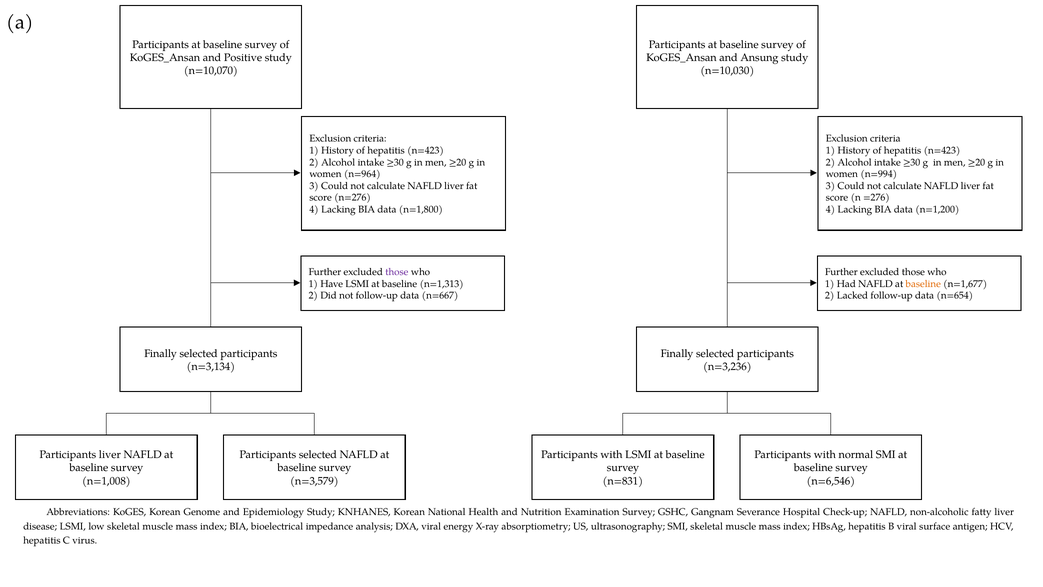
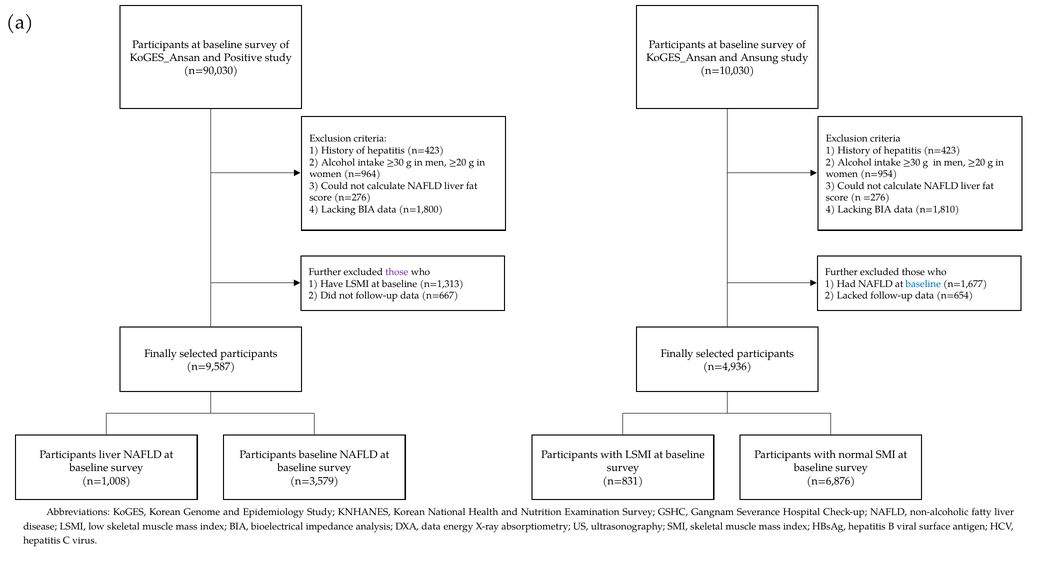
n=10,070: n=10,070 -> n=90,030
n=994: n=994 -> n=954
n=1,200: n=1,200 -> n=1,810
baseline at (923, 284) colour: orange -> blue
n=3,134: n=3,134 -> n=9,587
n=3,236: n=3,236 -> n=4,936
Participants selected: selected -> baseline
n=6,546: n=6,546 -> n=6,876
DXA viral: viral -> data
